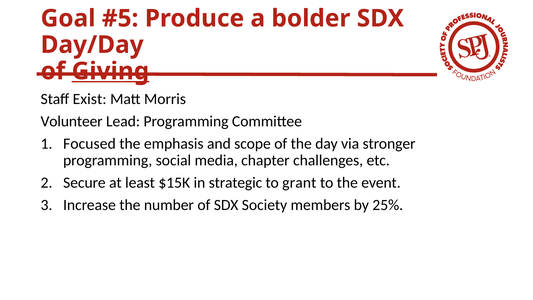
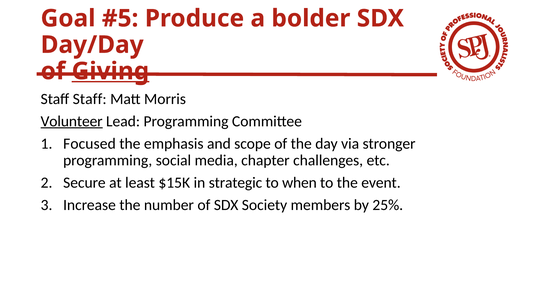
Staff Exist: Exist -> Staff
Volunteer underline: none -> present
grant: grant -> when
